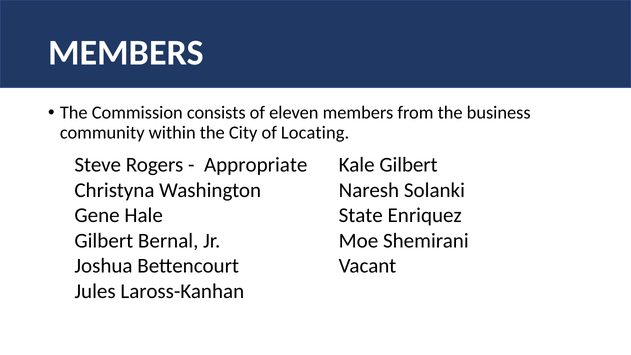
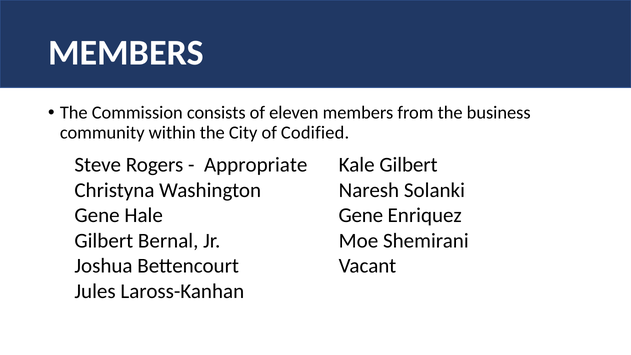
Locating: Locating -> Codified
State at (361, 215): State -> Gene
